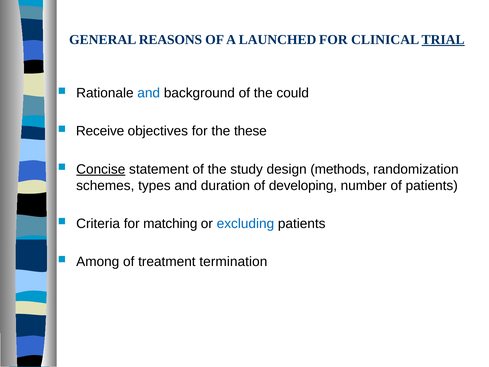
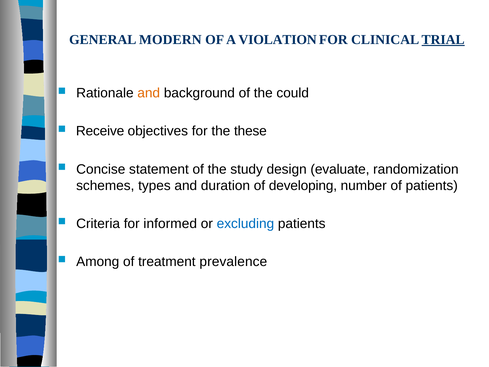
REASONS: REASONS -> MODERN
LAUNCHED: LAUNCHED -> VIOLATION
and at (149, 93) colour: blue -> orange
Concise underline: present -> none
methods: methods -> evaluate
matching: matching -> informed
termination: termination -> prevalence
